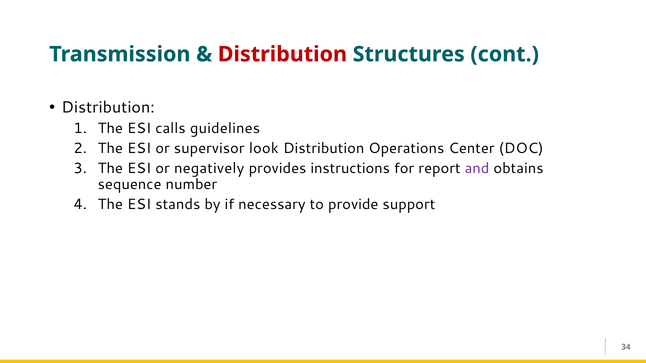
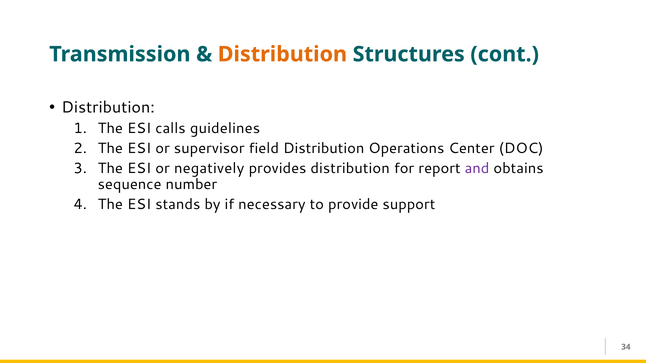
Distribution at (282, 54) colour: red -> orange
look: look -> field
provides instructions: instructions -> distribution
